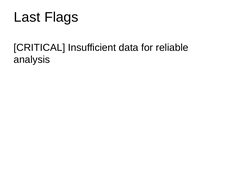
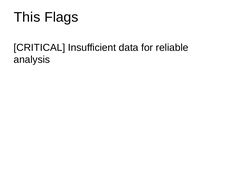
Last: Last -> This
